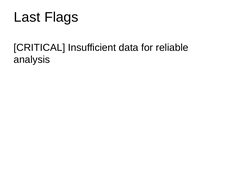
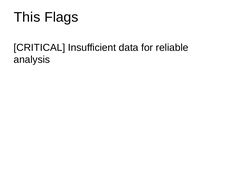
Last: Last -> This
